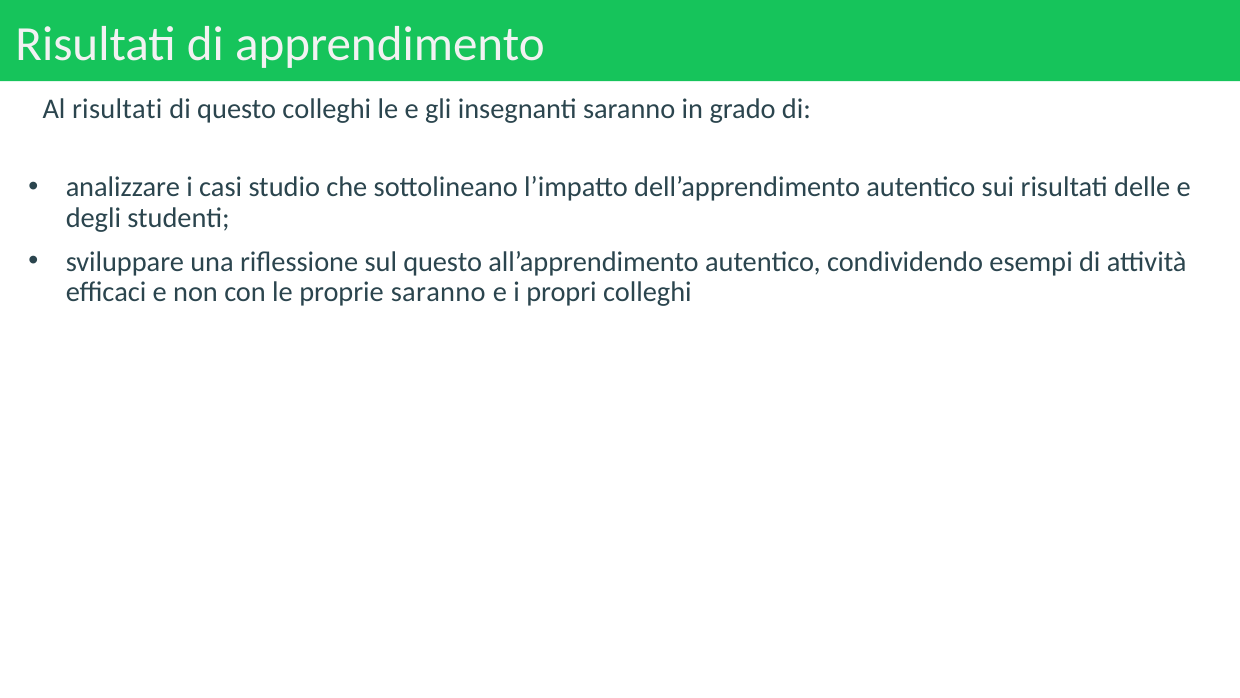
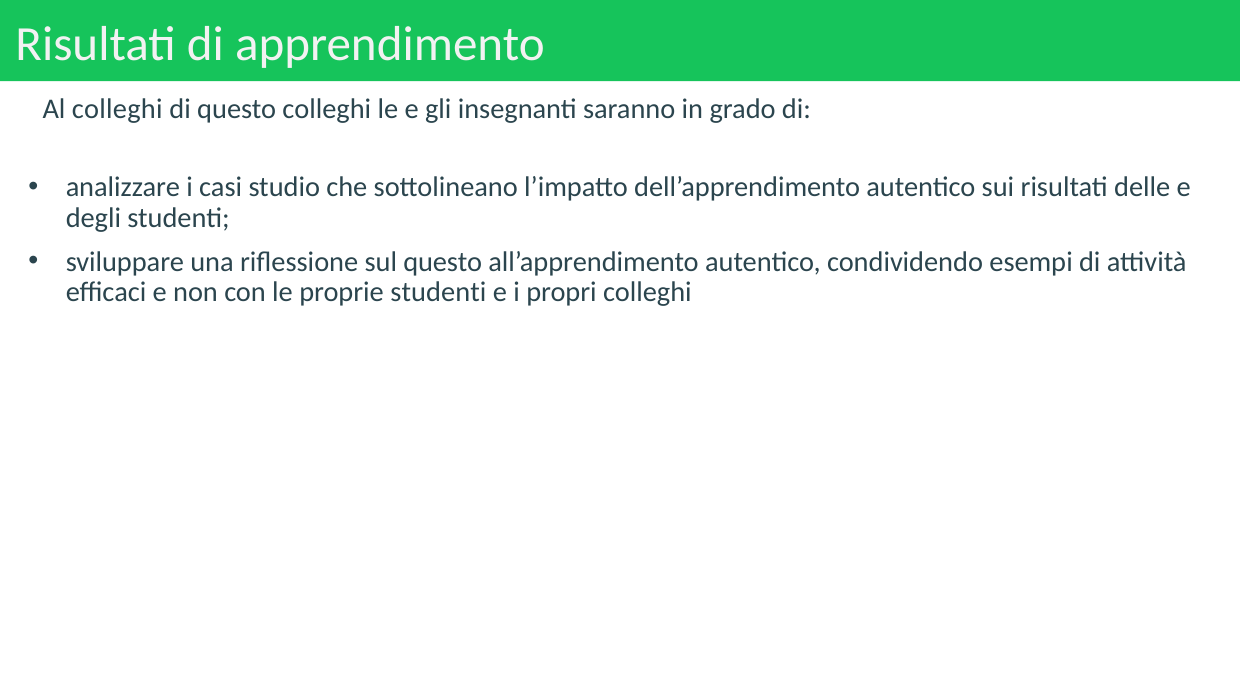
Al risultati: risultati -> colleghi
proprie saranno: saranno -> studenti
